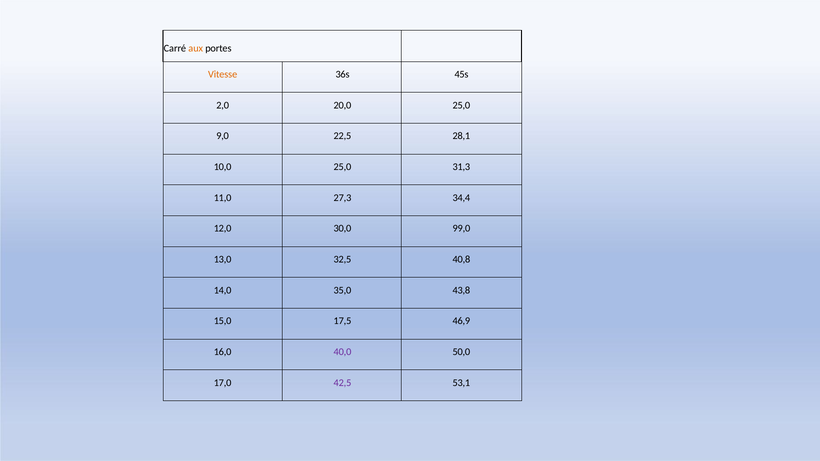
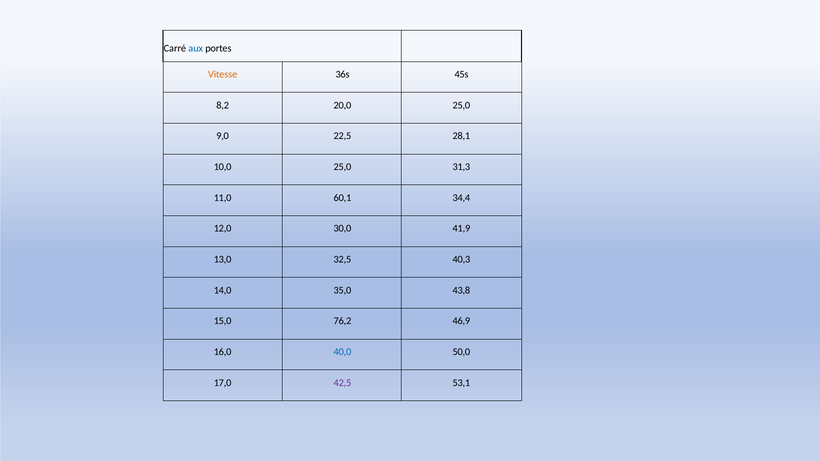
aux colour: orange -> blue
2,0: 2,0 -> 8,2
27,3: 27,3 -> 60,1
99,0: 99,0 -> 41,9
40,8: 40,8 -> 40,3
17,5: 17,5 -> 76,2
40,0 colour: purple -> blue
